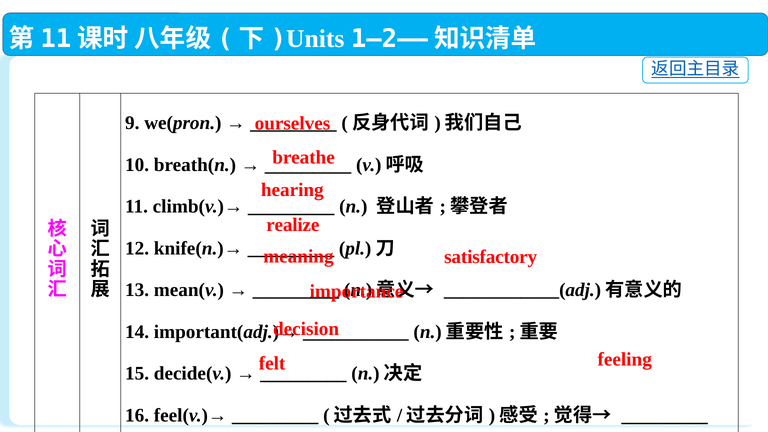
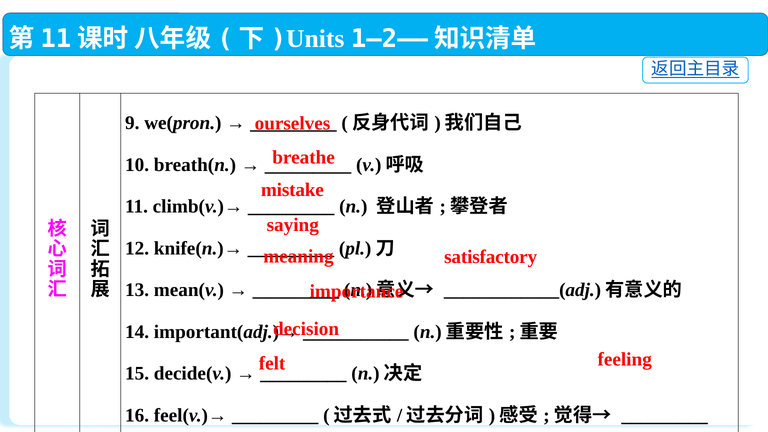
hearing: hearing -> mistake
realize: realize -> saying
